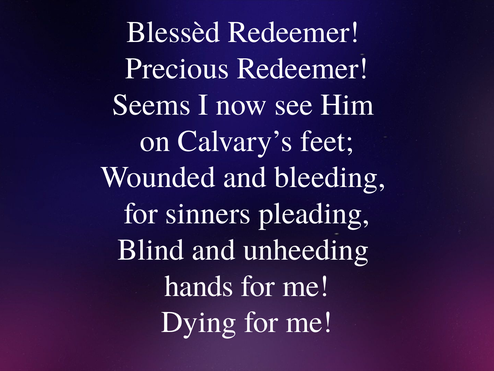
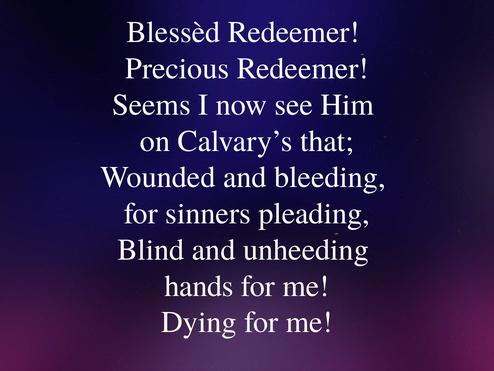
feet: feet -> that
